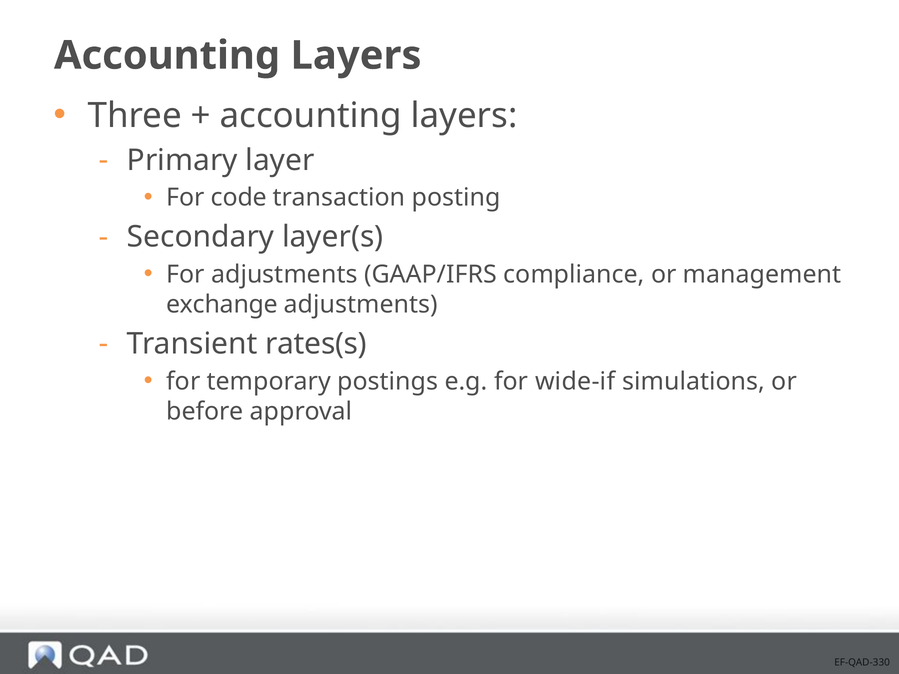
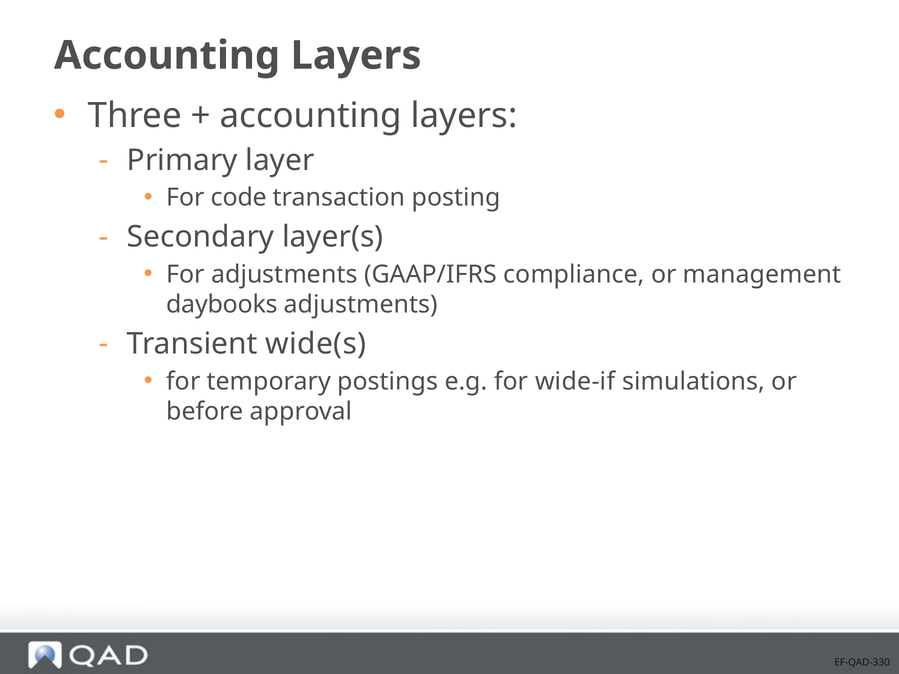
exchange: exchange -> daybooks
rates(s: rates(s -> wide(s
